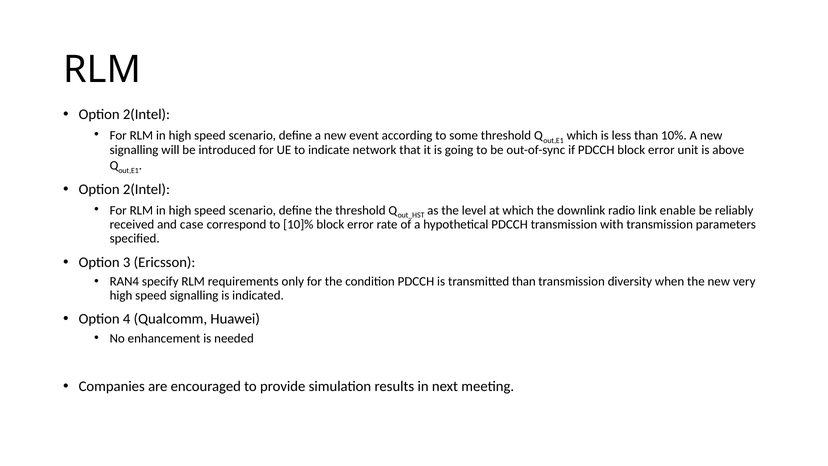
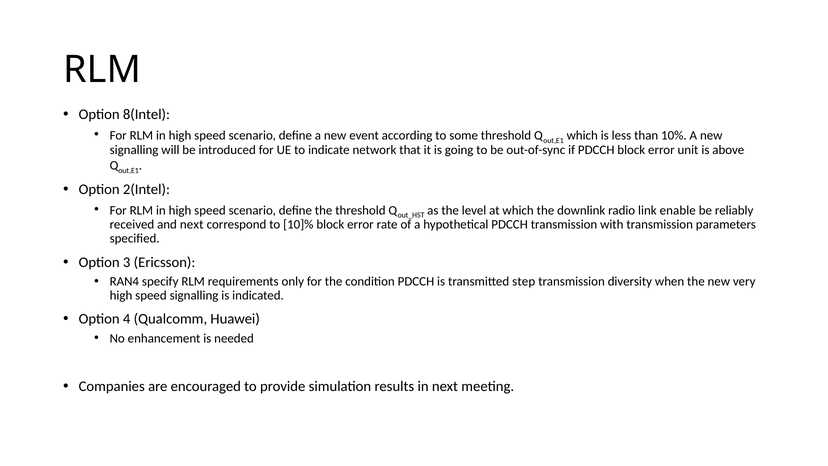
2(Intel at (146, 114): 2(Intel -> 8(Intel
and case: case -> next
transmitted than: than -> step
